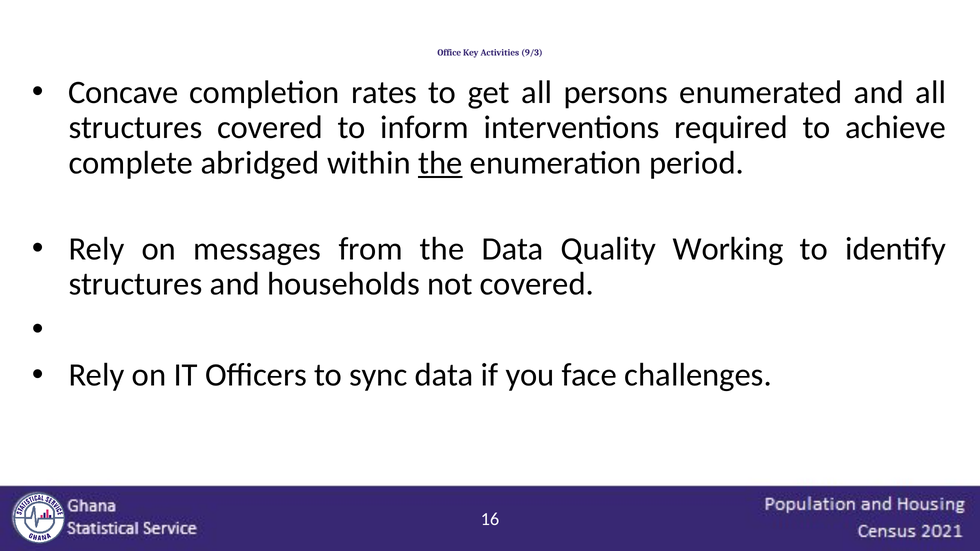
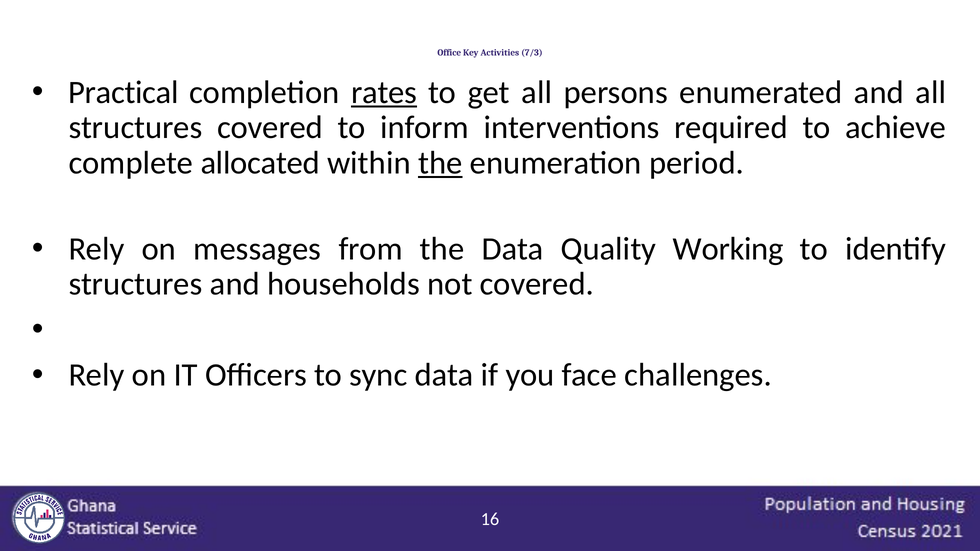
9/3: 9/3 -> 7/3
Concave: Concave -> Practical
rates underline: none -> present
abridged: abridged -> allocated
